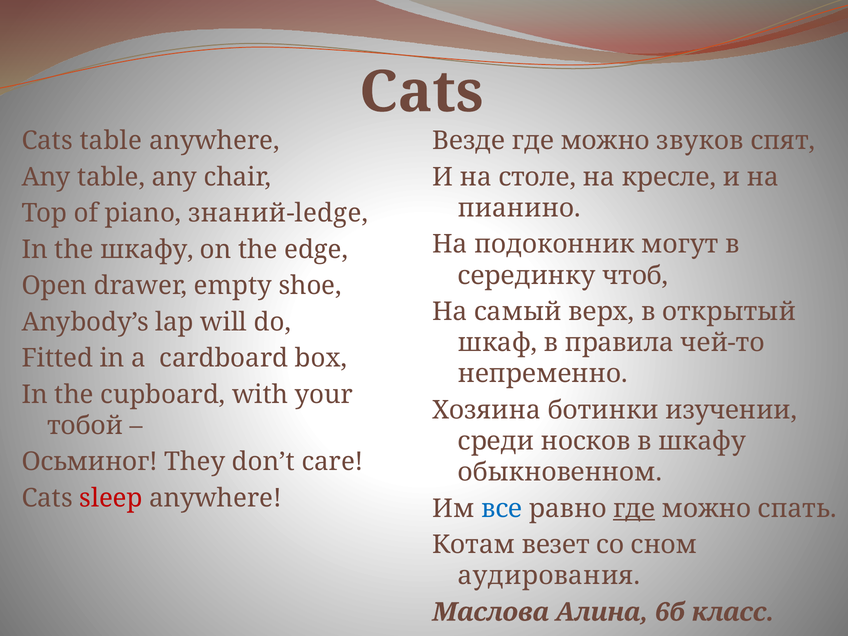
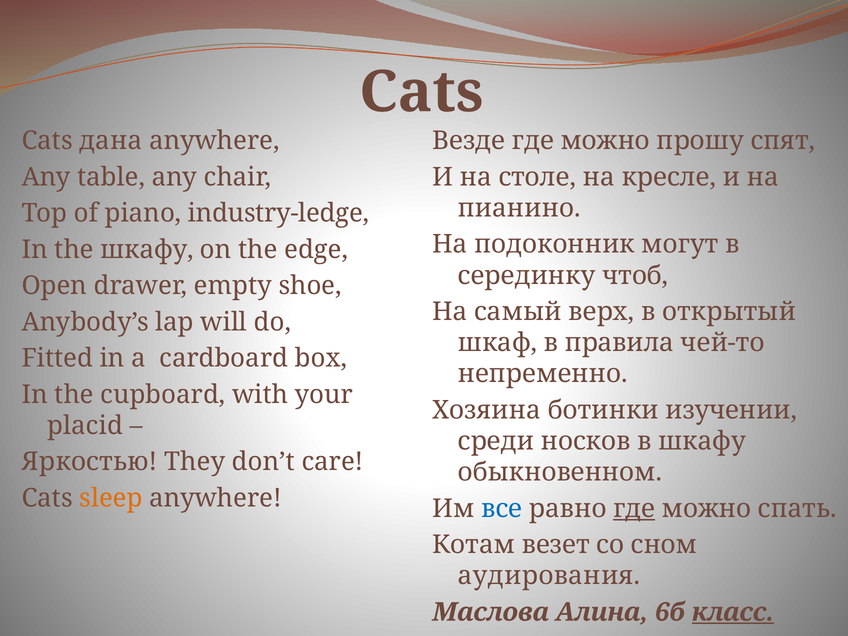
Cats table: table -> дана
звуков: звуков -> прошу
знаний-ledge: знаний-ledge -> industry-ledge
тобой: тобой -> placid
Осьминог: Осьминог -> Яркостью
sleep colour: red -> orange
класс underline: none -> present
